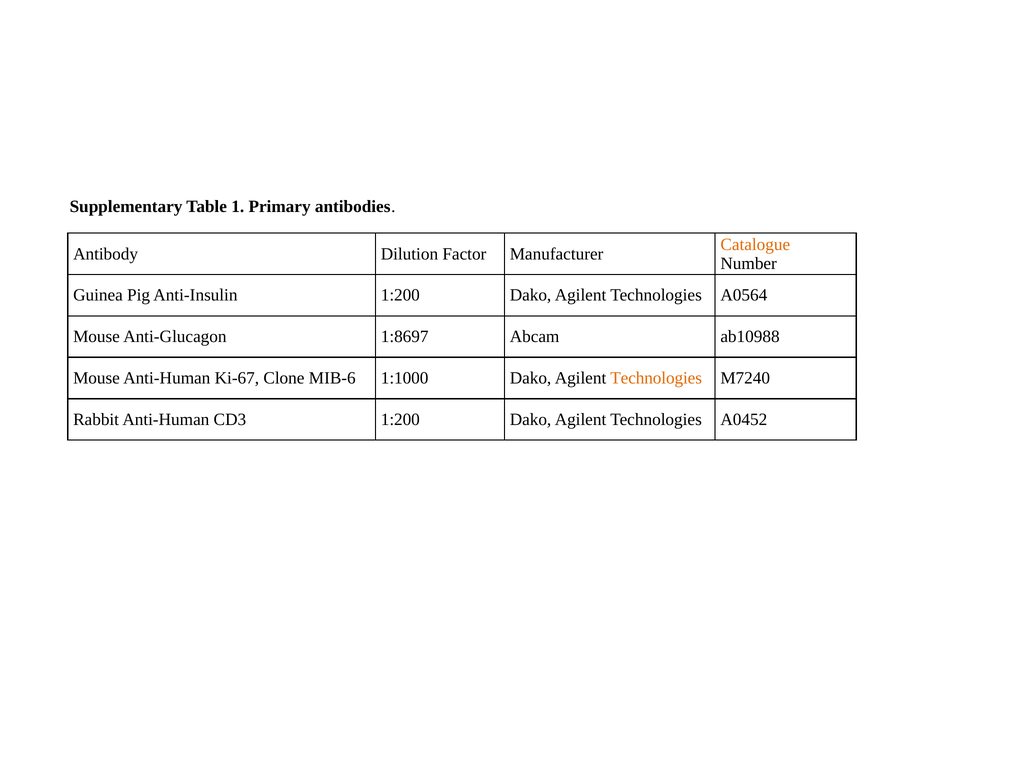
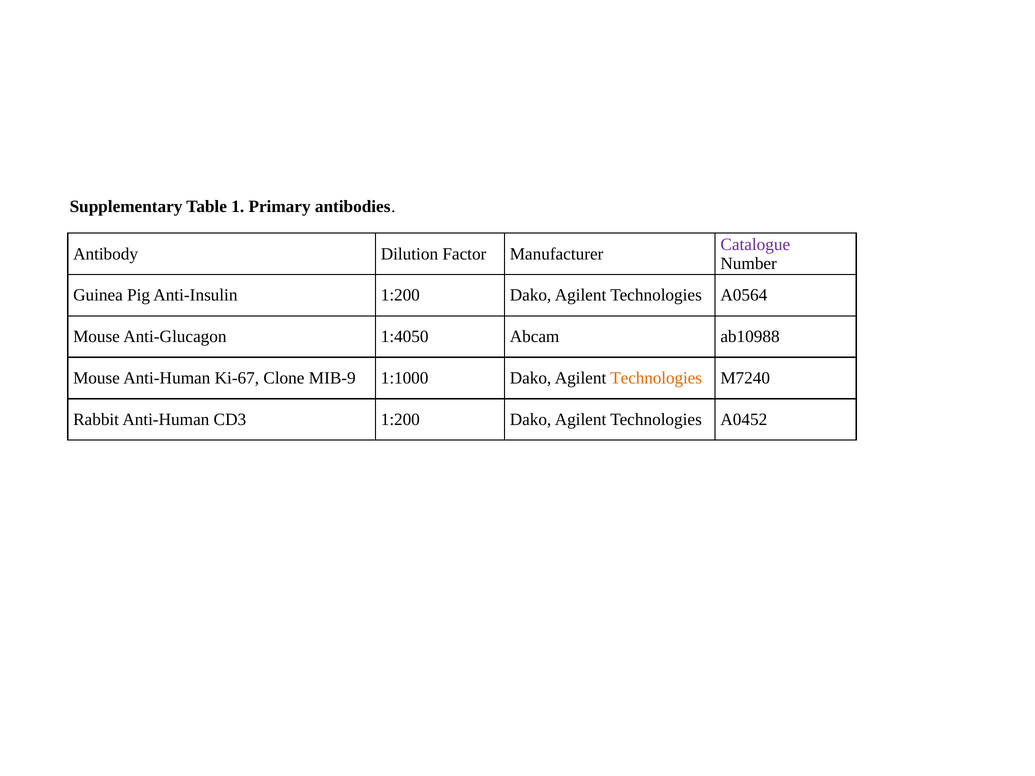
Catalogue colour: orange -> purple
1:8697: 1:8697 -> 1:4050
MIB-6: MIB-6 -> MIB-9
